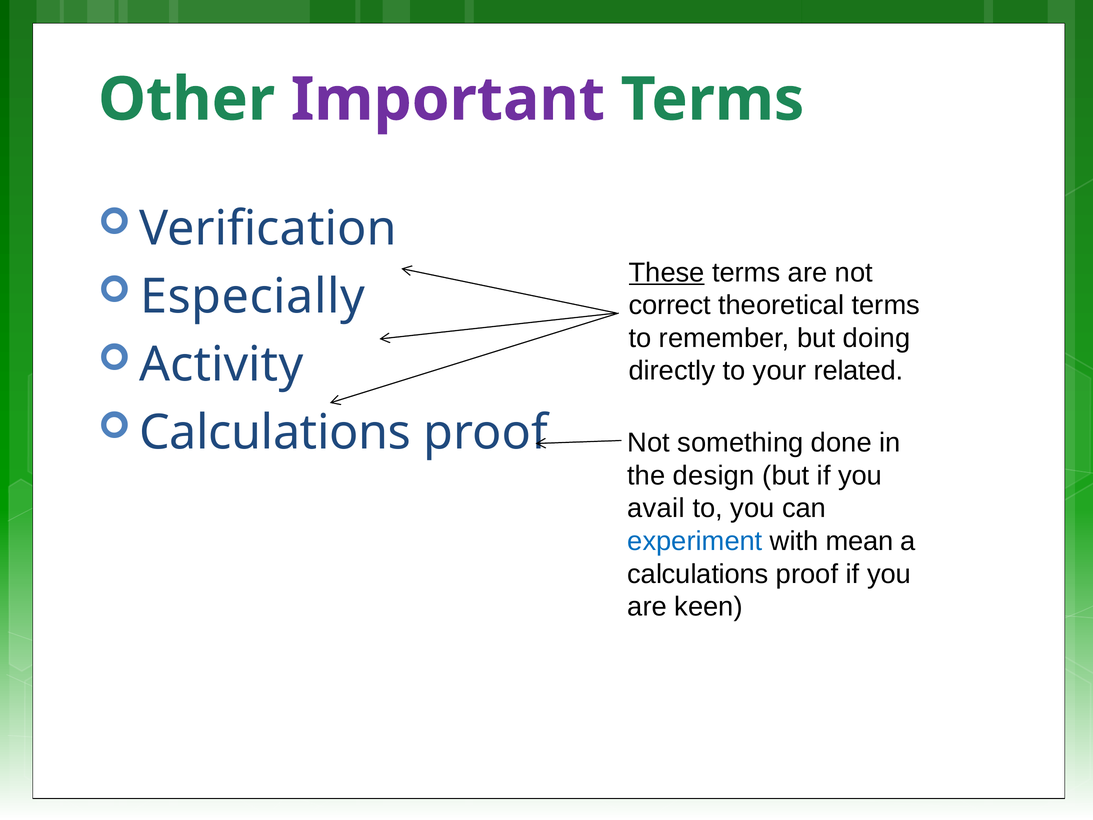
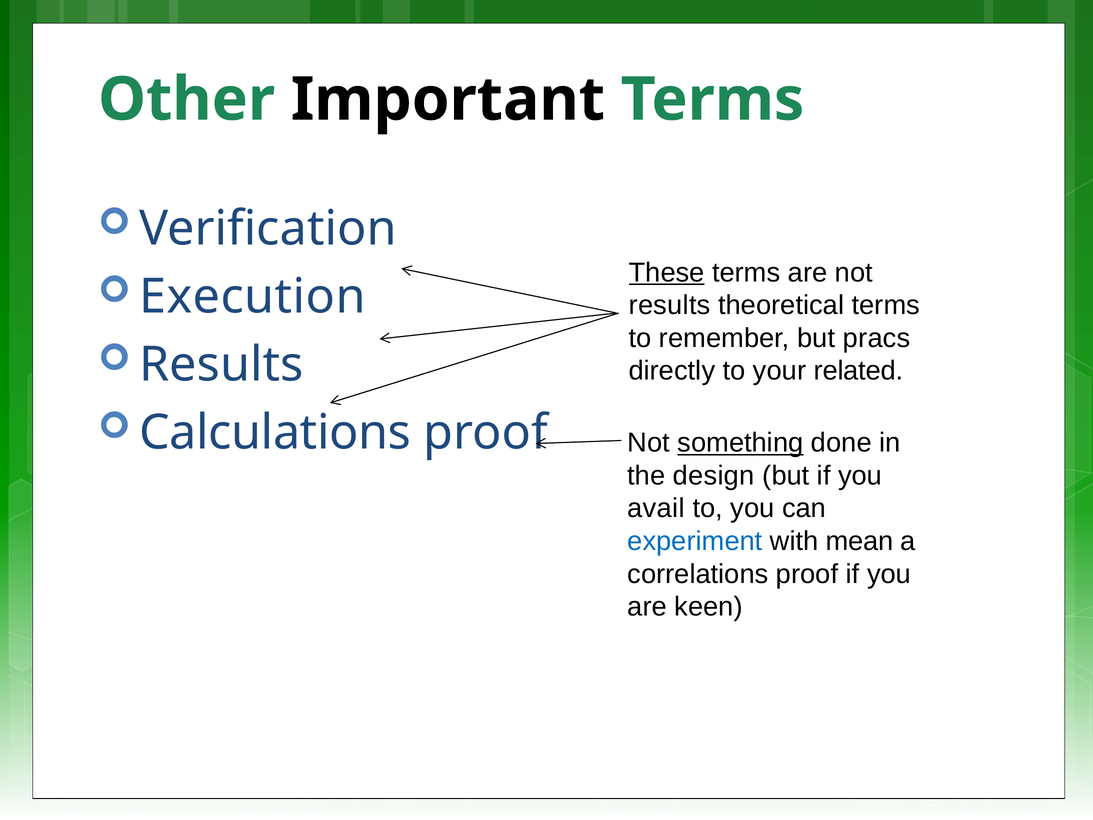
Important colour: purple -> black
Especially: Especially -> Execution
correct at (670, 305): correct -> results
doing: doing -> pracs
Activity at (221, 365): Activity -> Results
something underline: none -> present
calculations at (698, 574): calculations -> correlations
